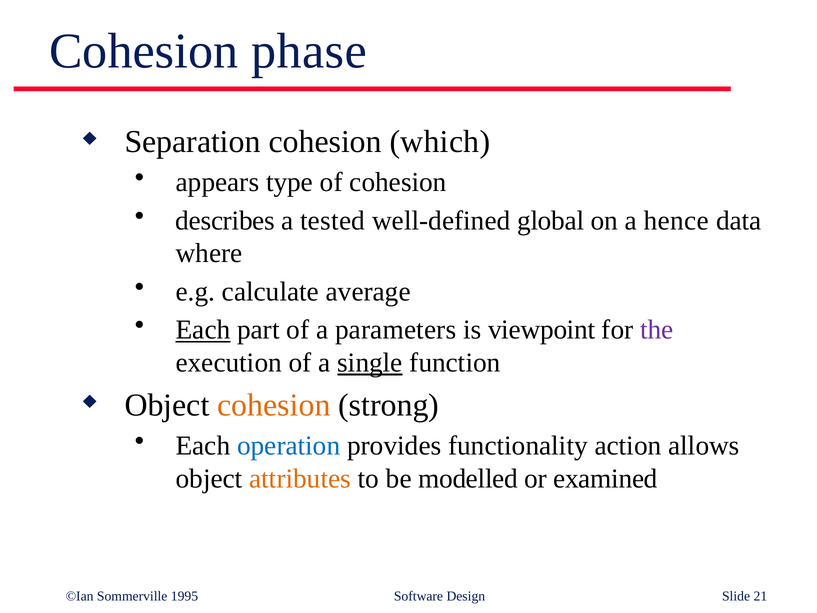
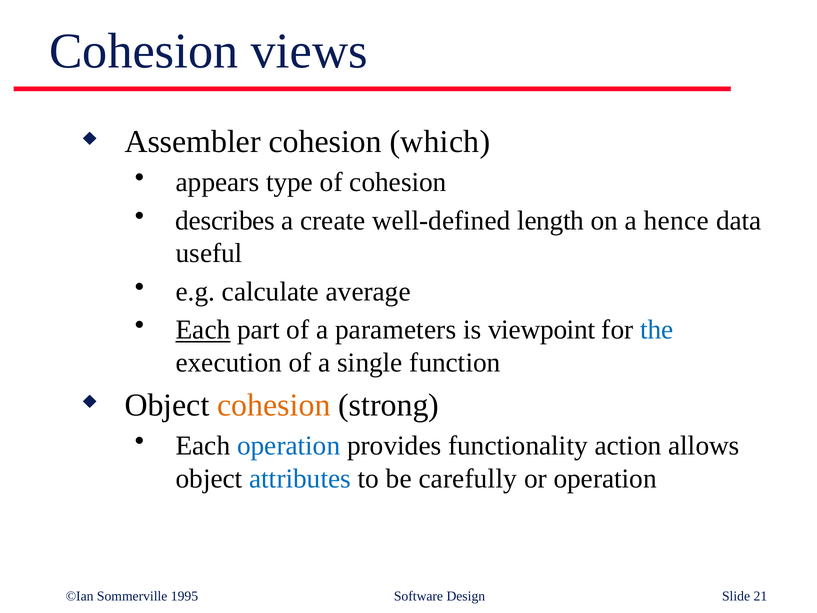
phase: phase -> views
Separation: Separation -> Assembler
tested: tested -> create
global: global -> length
where: where -> useful
the colour: purple -> blue
single underline: present -> none
attributes colour: orange -> blue
modelled: modelled -> carefully
or examined: examined -> operation
